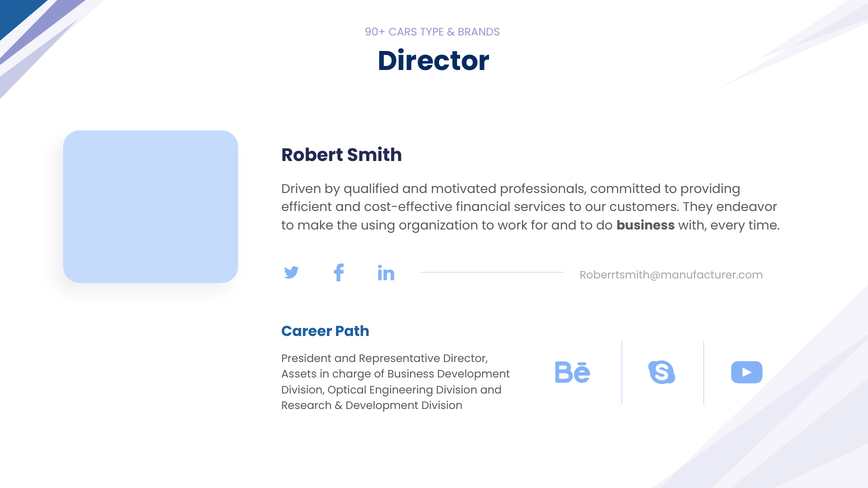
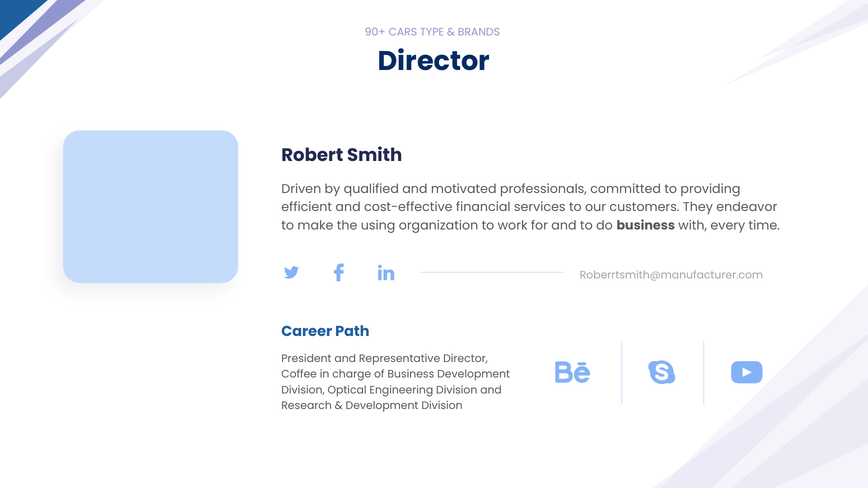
Assets: Assets -> Coffee
